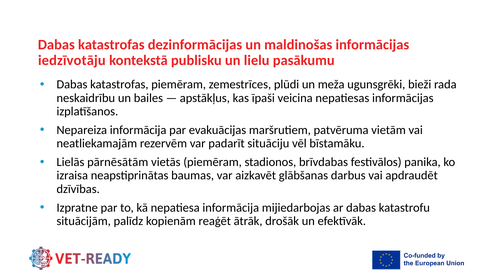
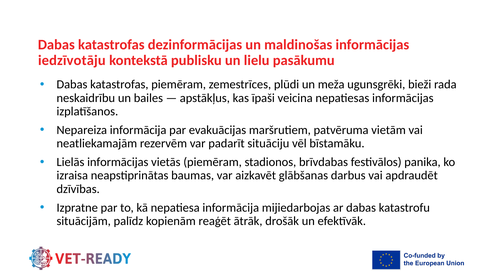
Lielās pārnēsātām: pārnēsātām -> informācijas
